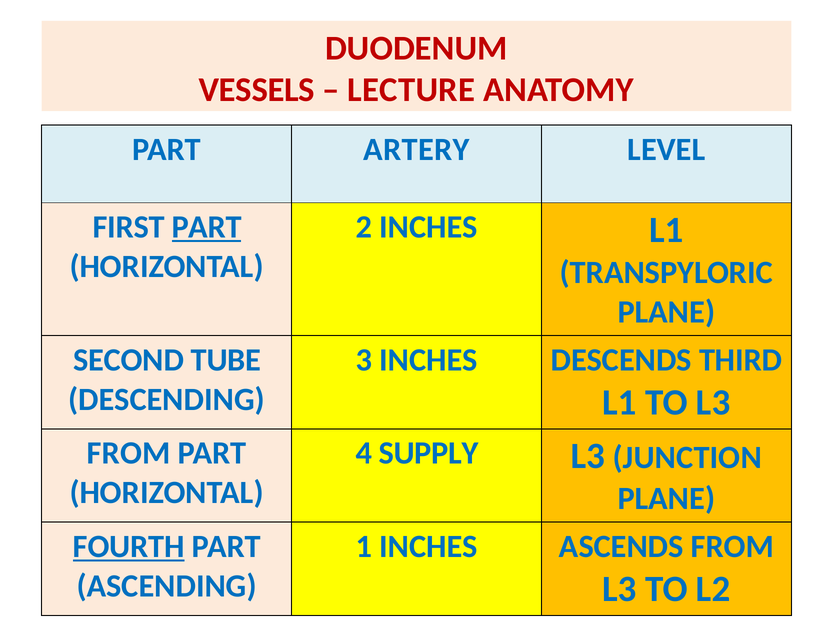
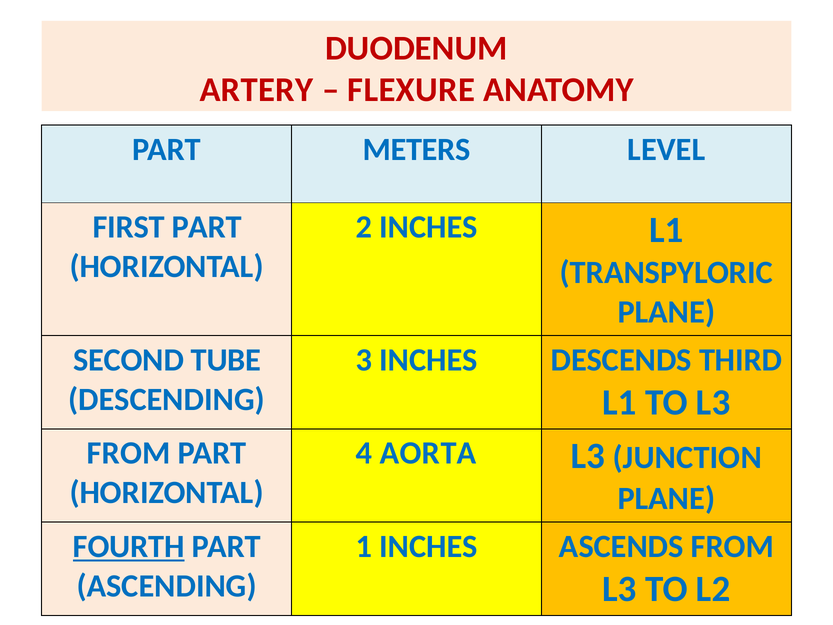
VESSELS: VESSELS -> ARTERY
LECTURE: LECTURE -> FLEXURE
ARTERY: ARTERY -> METERS
PART at (207, 227) underline: present -> none
SUPPLY: SUPPLY -> AORTA
